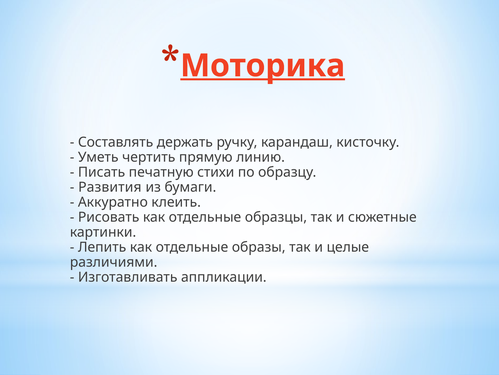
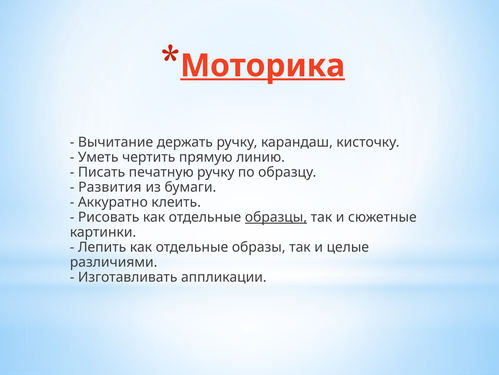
Составлять: Составлять -> Вычитание
печатную стихи: стихи -> ручку
образцы underline: none -> present
